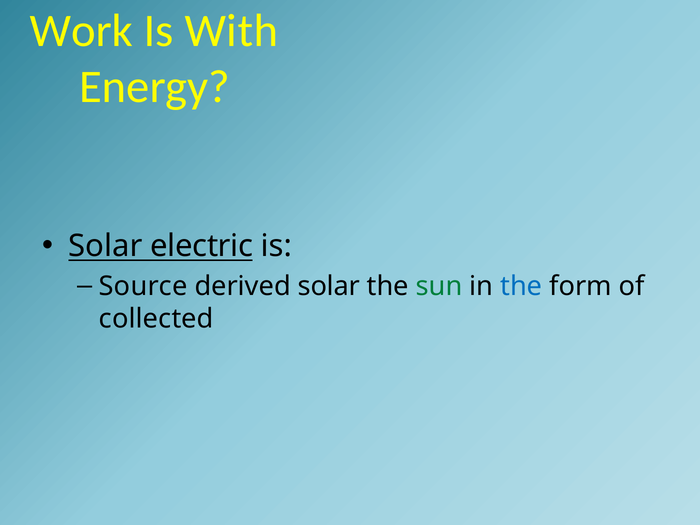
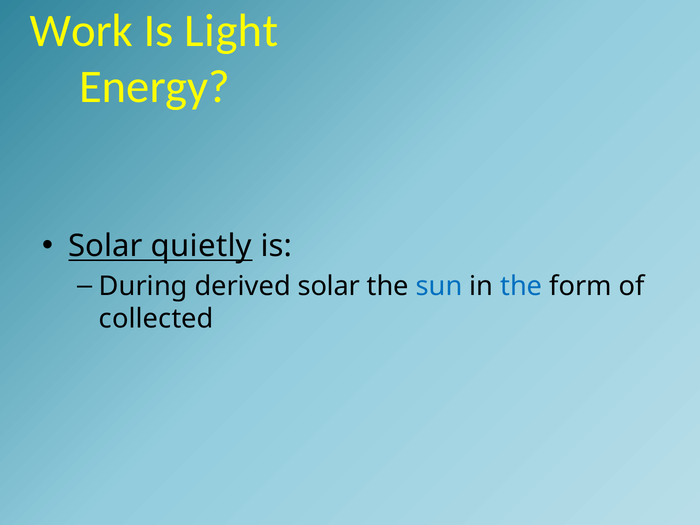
With: With -> Light
electric: electric -> quietly
Source: Source -> During
sun colour: green -> blue
